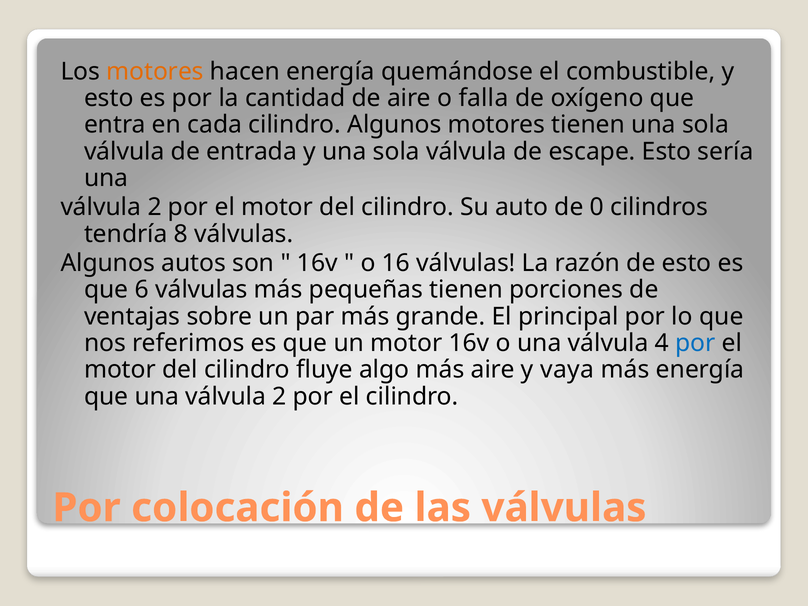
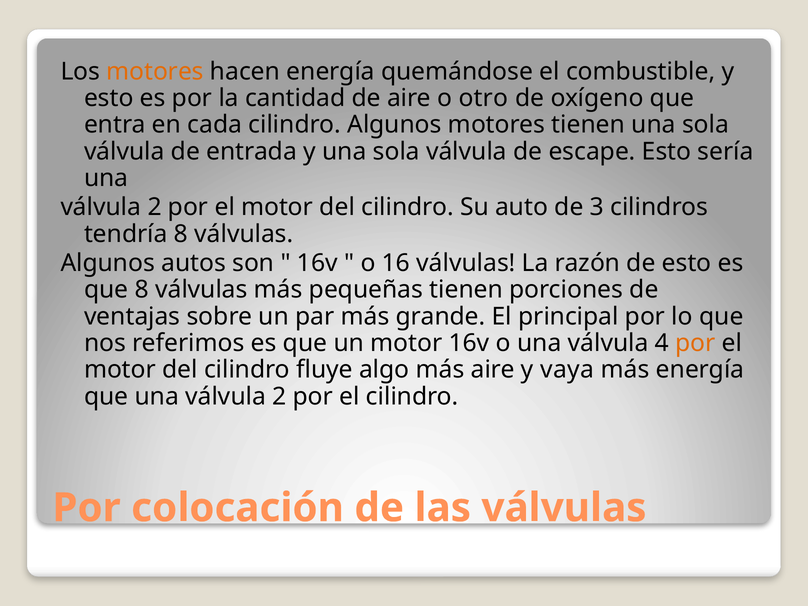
falla: falla -> otro
0: 0 -> 3
que 6: 6 -> 8
por at (695, 343) colour: blue -> orange
